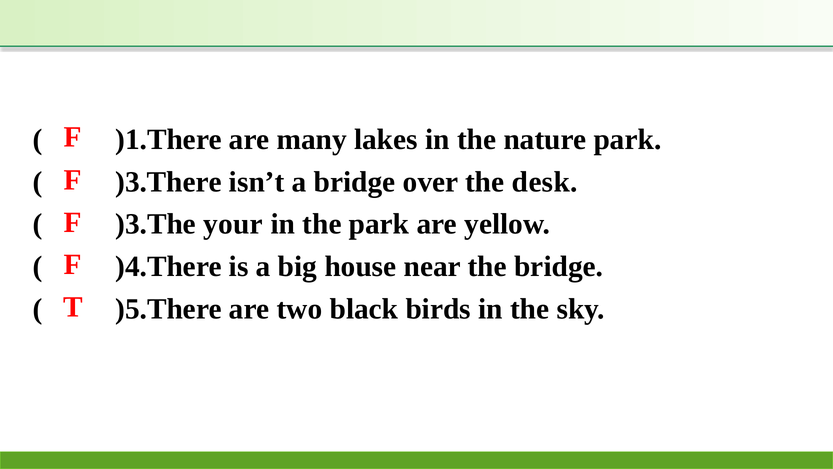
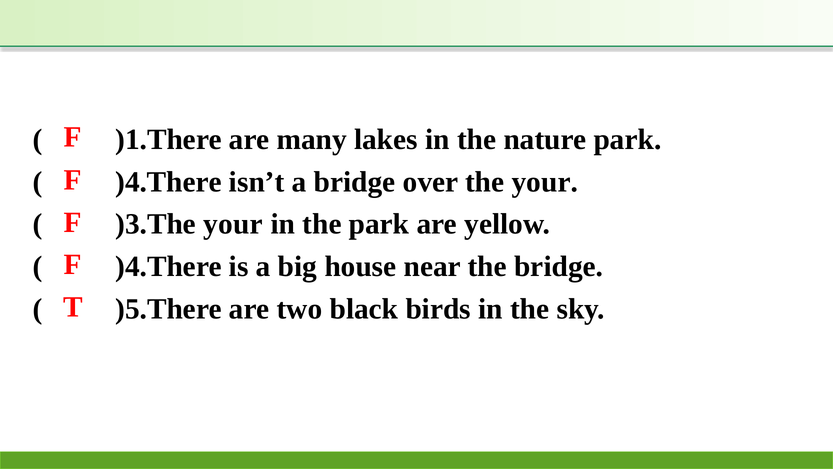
)3.There at (168, 182): )3.There -> )4.There
the desk: desk -> your
